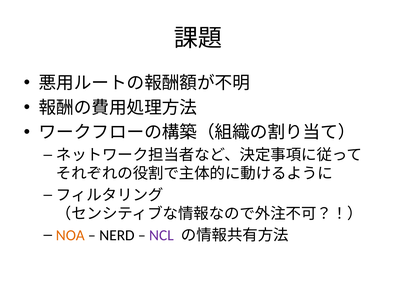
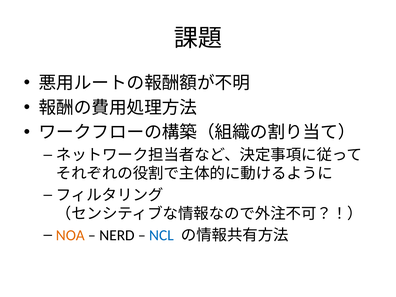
NCL colour: purple -> blue
